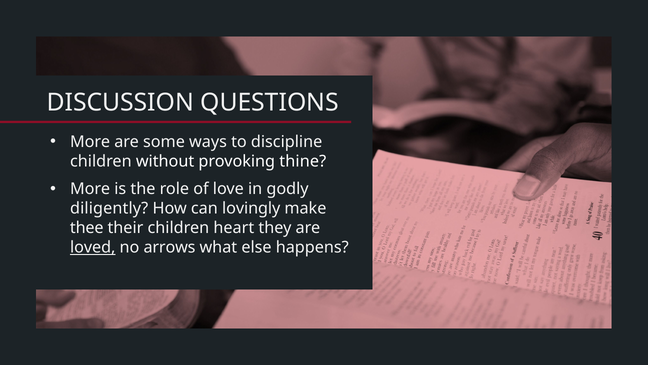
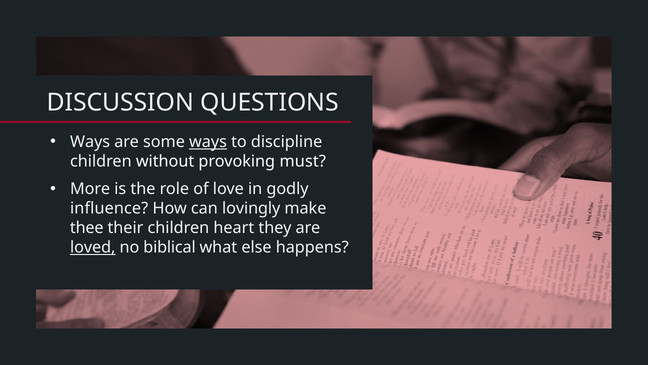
More at (90, 142): More -> Ways
ways at (208, 142) underline: none -> present
thine: thine -> must
diligently: diligently -> influence
arrows: arrows -> biblical
